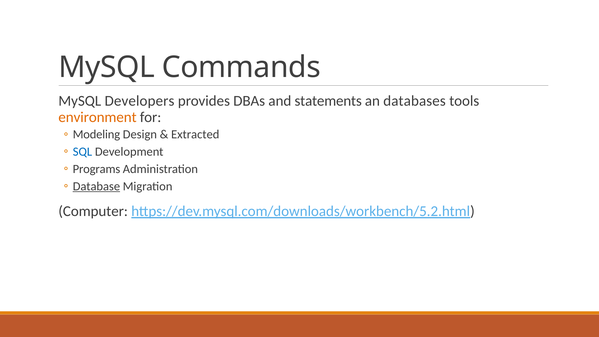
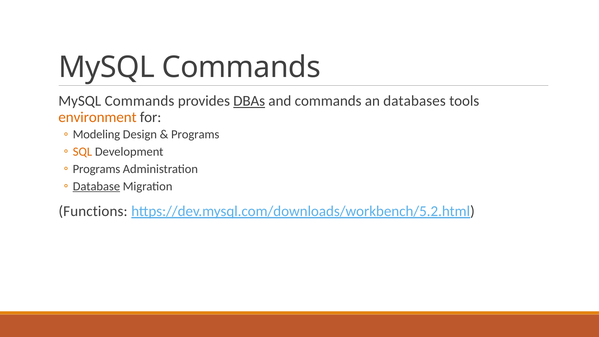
Developers at (139, 101): Developers -> Commands
DBAs underline: none -> present
and statements: statements -> commands
Extracted at (195, 134): Extracted -> Programs
SQL colour: blue -> orange
Computer: Computer -> Functions
